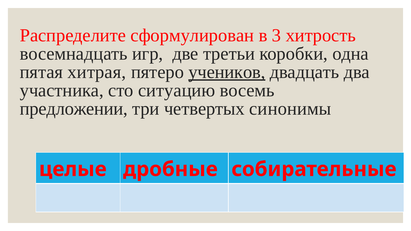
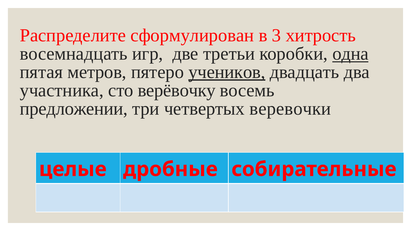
одна underline: none -> present
хитрая: хитрая -> метров
ситуацию: ситуацию -> верёвочку
синонимы: синонимы -> веревочки
